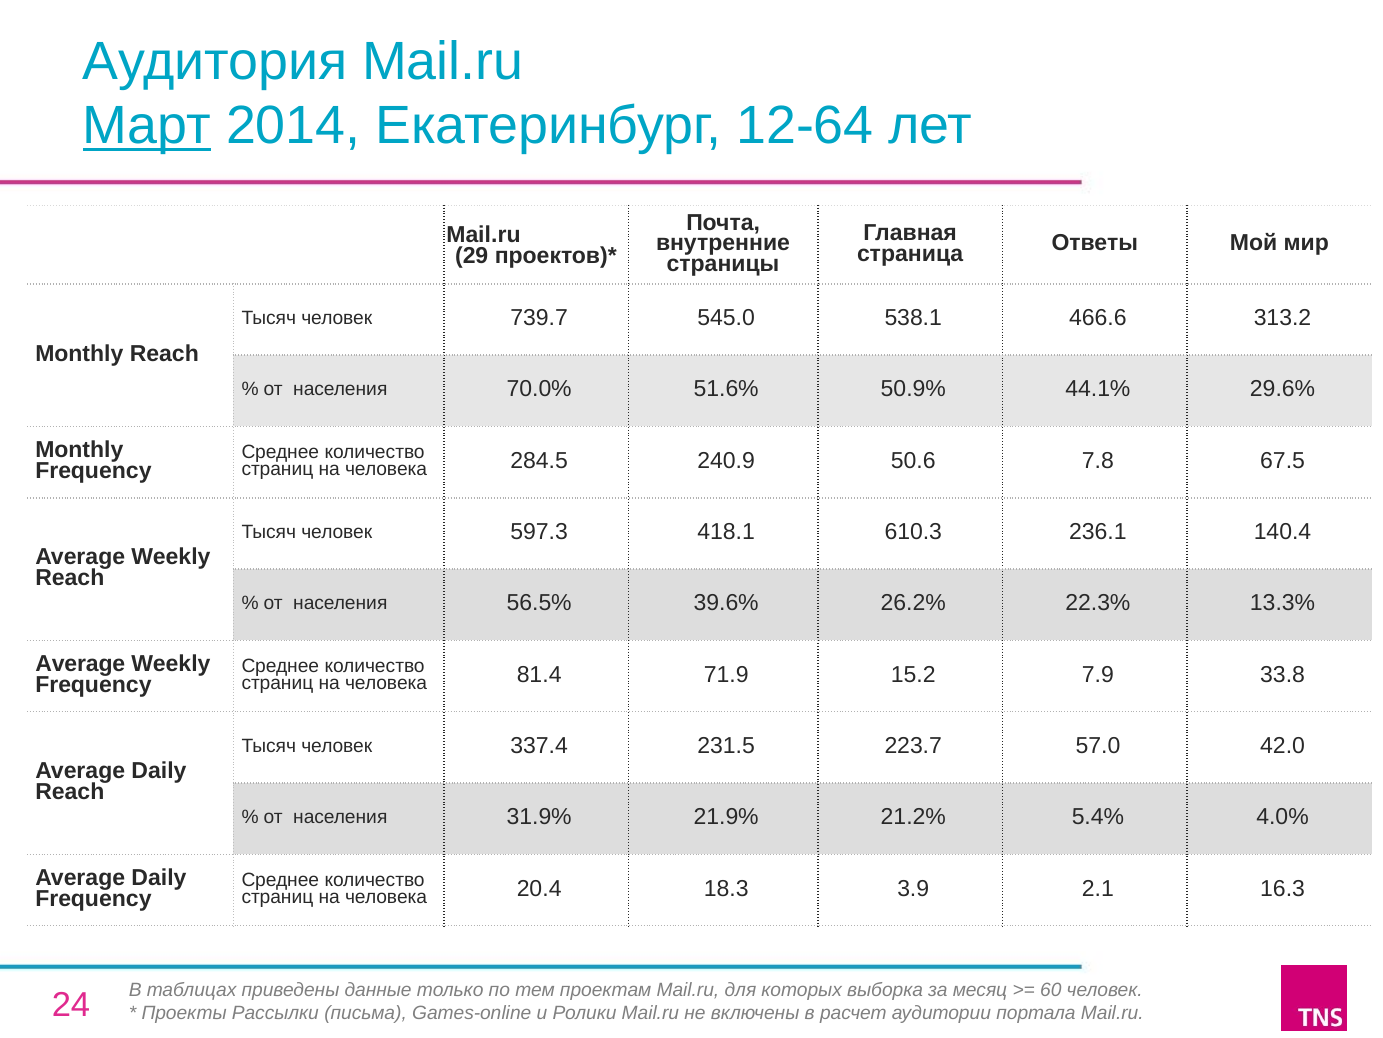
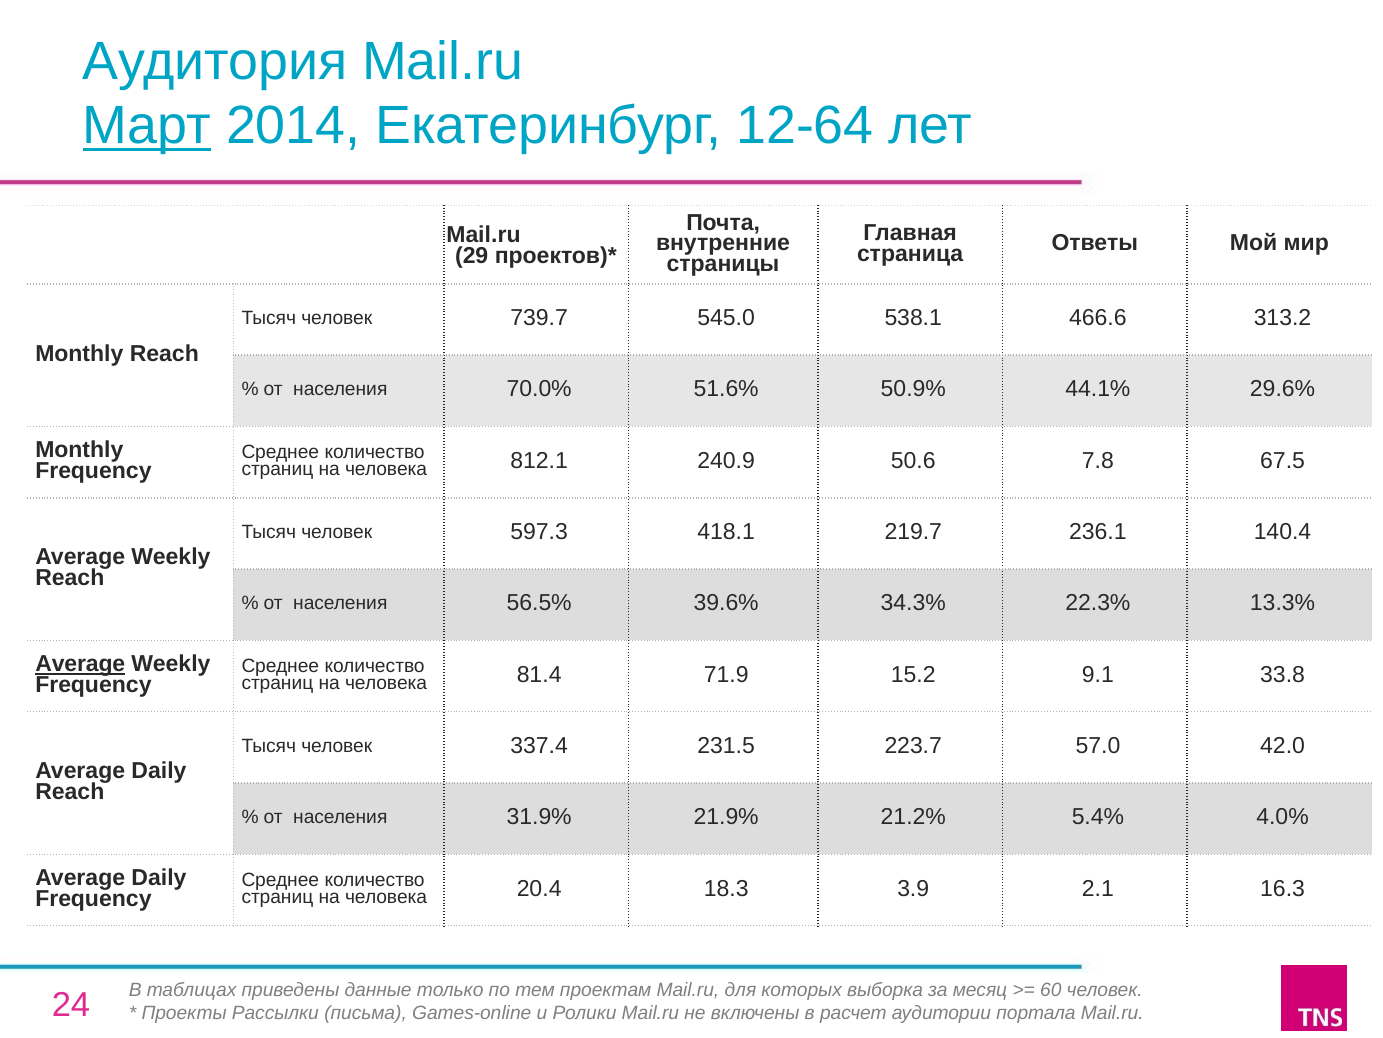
284.5: 284.5 -> 812.1
610.3: 610.3 -> 219.7
26.2%: 26.2% -> 34.3%
Average at (80, 664) underline: none -> present
7.9: 7.9 -> 9.1
